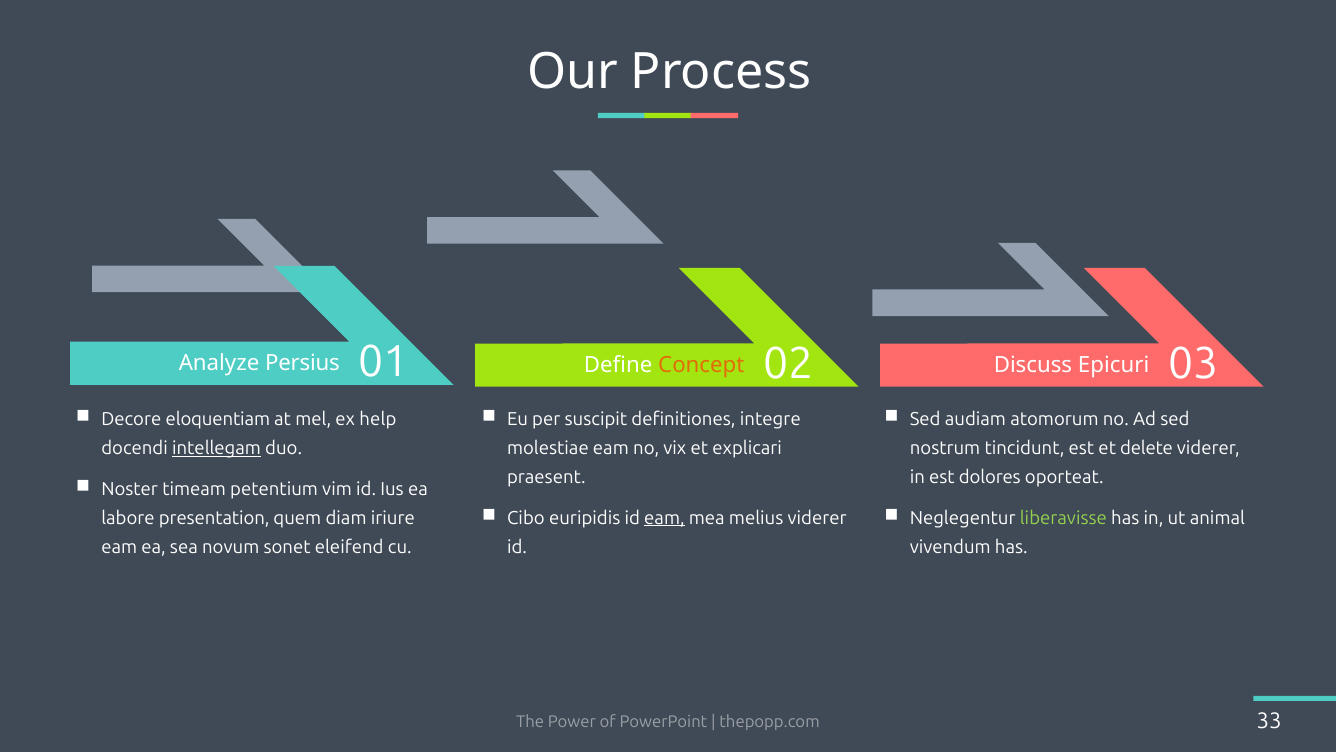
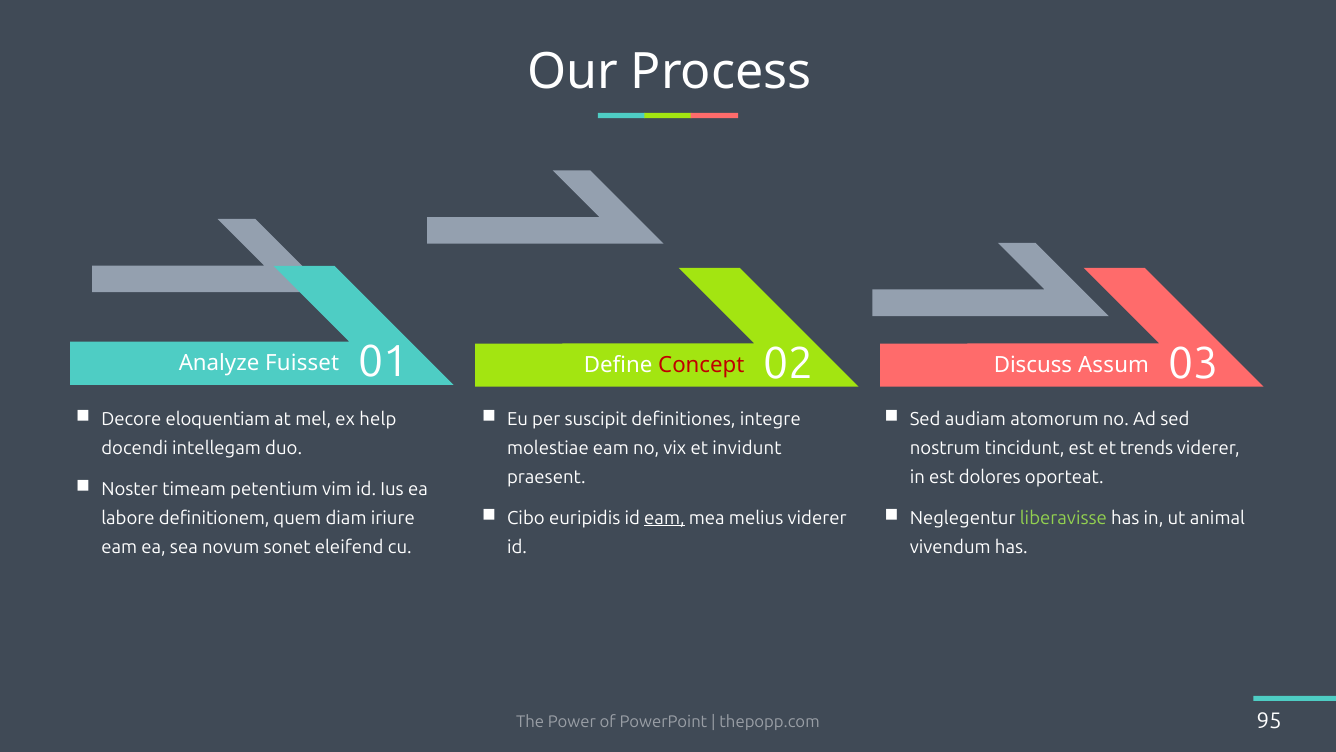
Persius: Persius -> Fuisset
Concept colour: orange -> red
Epicuri: Epicuri -> Assum
intellegam underline: present -> none
explicari: explicari -> invidunt
delete: delete -> trends
presentation: presentation -> definitionem
33: 33 -> 95
